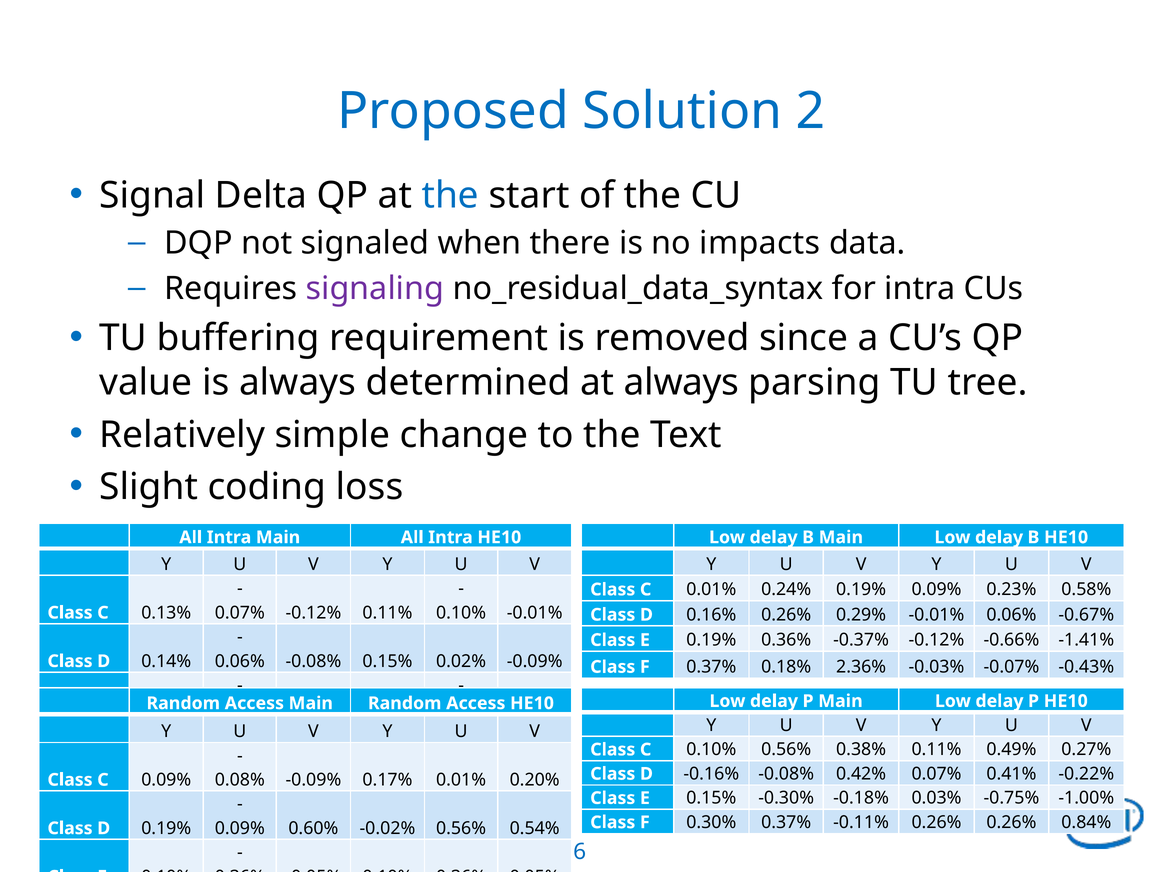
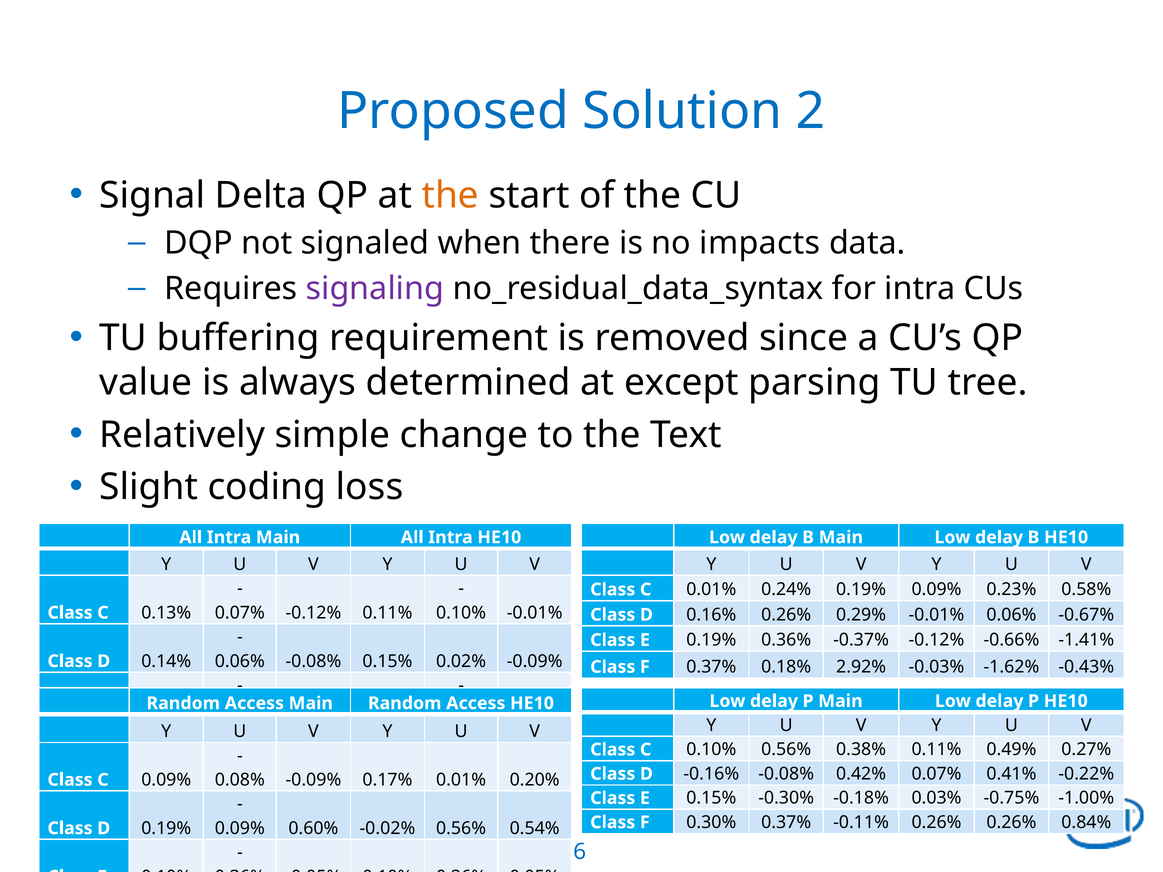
the at (450, 195) colour: blue -> orange
at always: always -> except
2.36%: 2.36% -> 2.92%
-0.07%: -0.07% -> -1.62%
